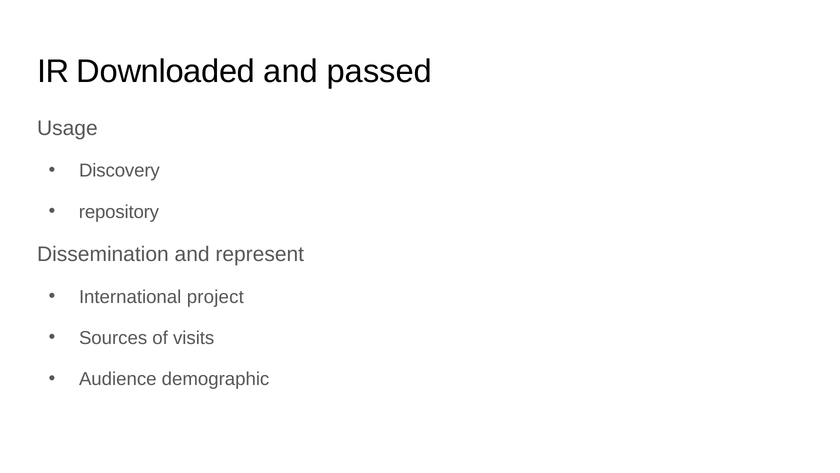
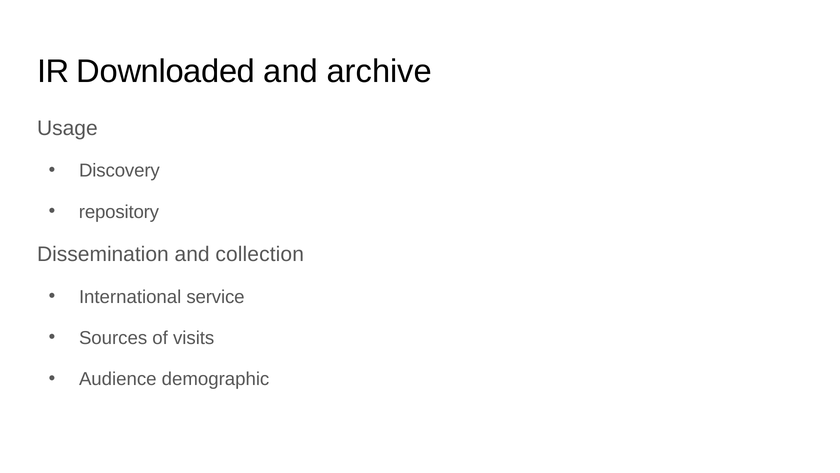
passed: passed -> archive
represent: represent -> collection
project: project -> service
